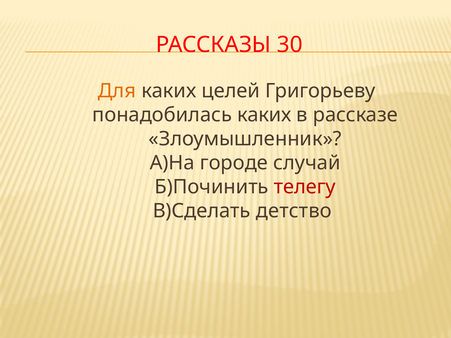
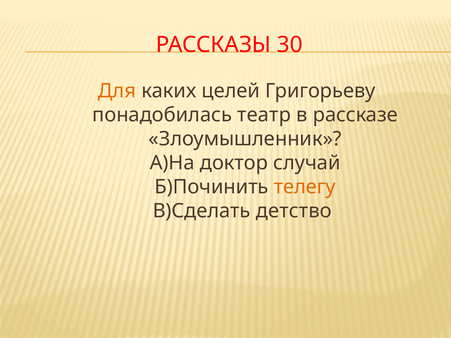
понадобилась каких: каких -> театр
городе: городе -> доктор
телегу colour: red -> orange
